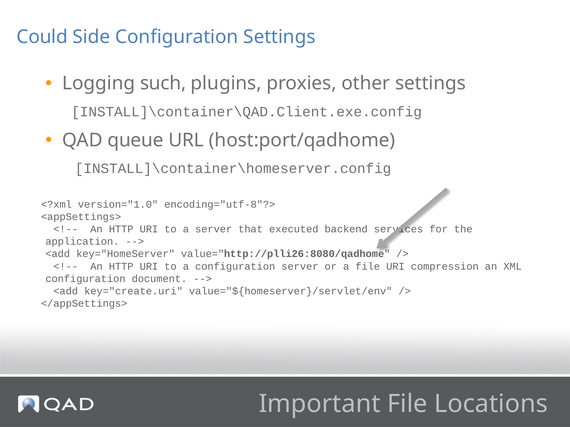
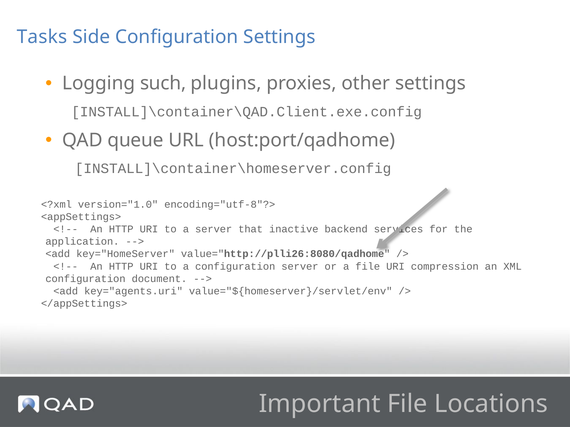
Could: Could -> Tasks
executed: executed -> inactive
key="create.uri: key="create.uri -> key="agents.uri
